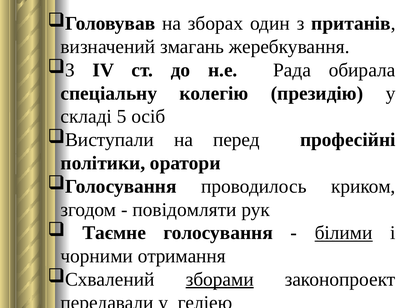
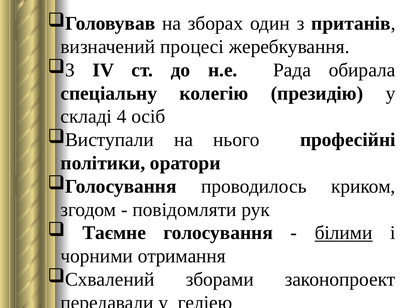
змагань: змагань -> процесі
5: 5 -> 4
перед: перед -> нього
зборами underline: present -> none
